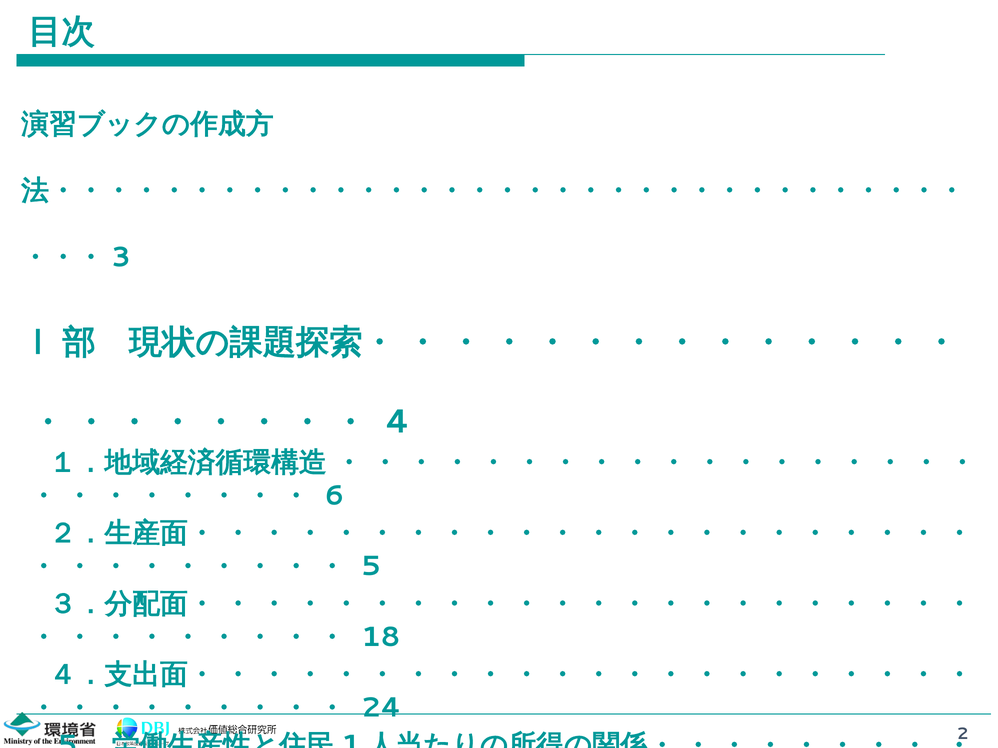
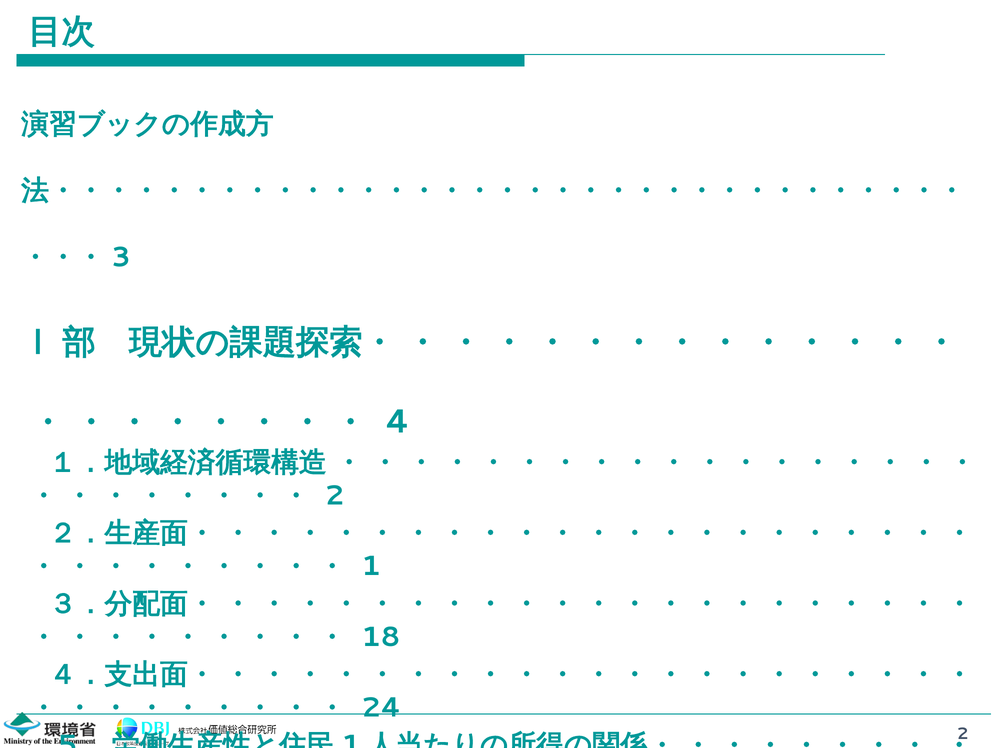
6 at (335, 496): 6 -> 2
5: 5 -> 1
